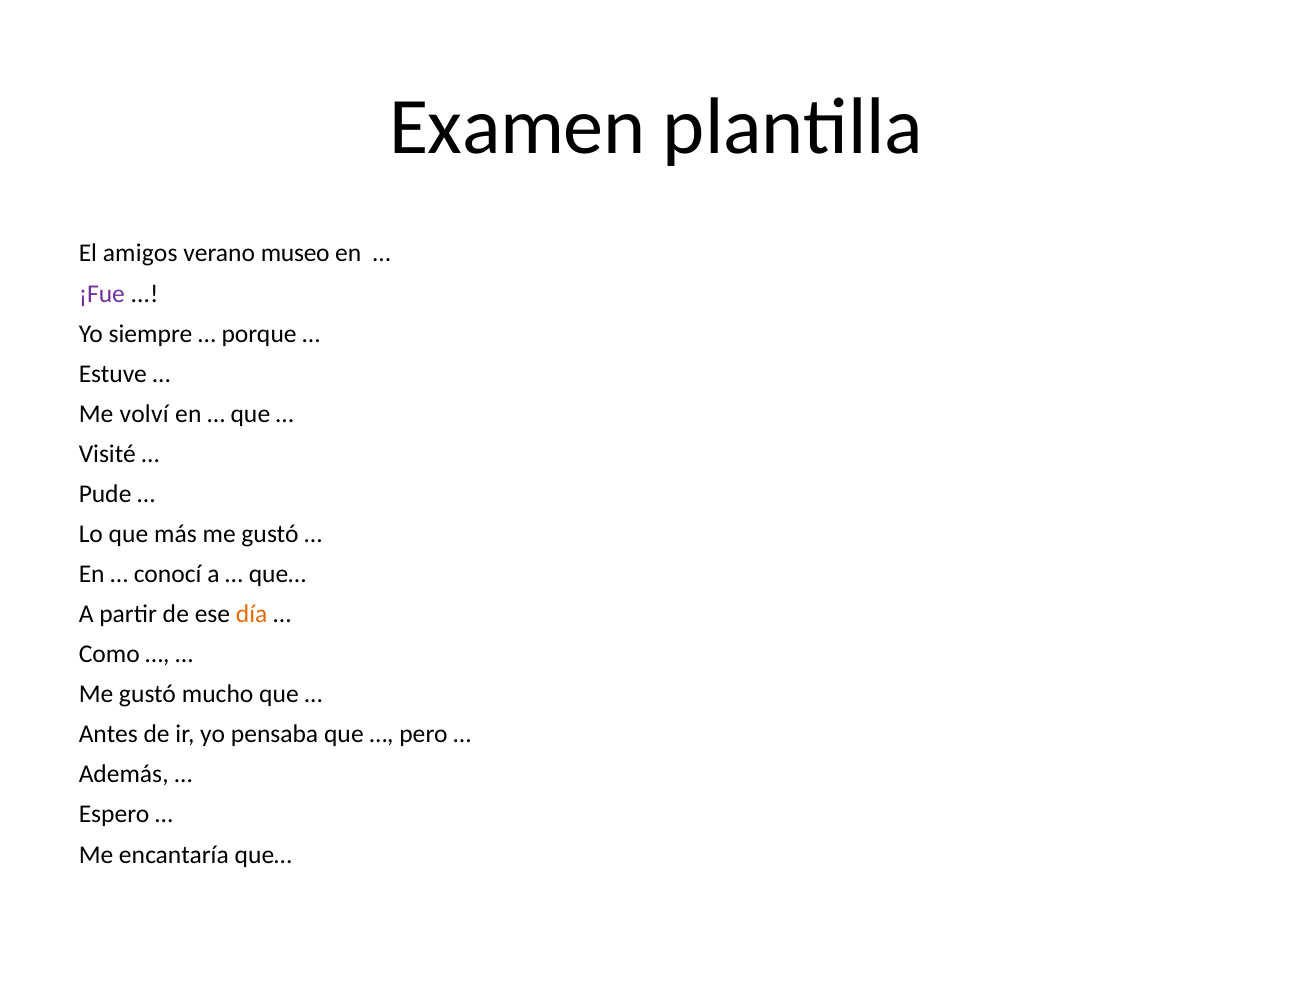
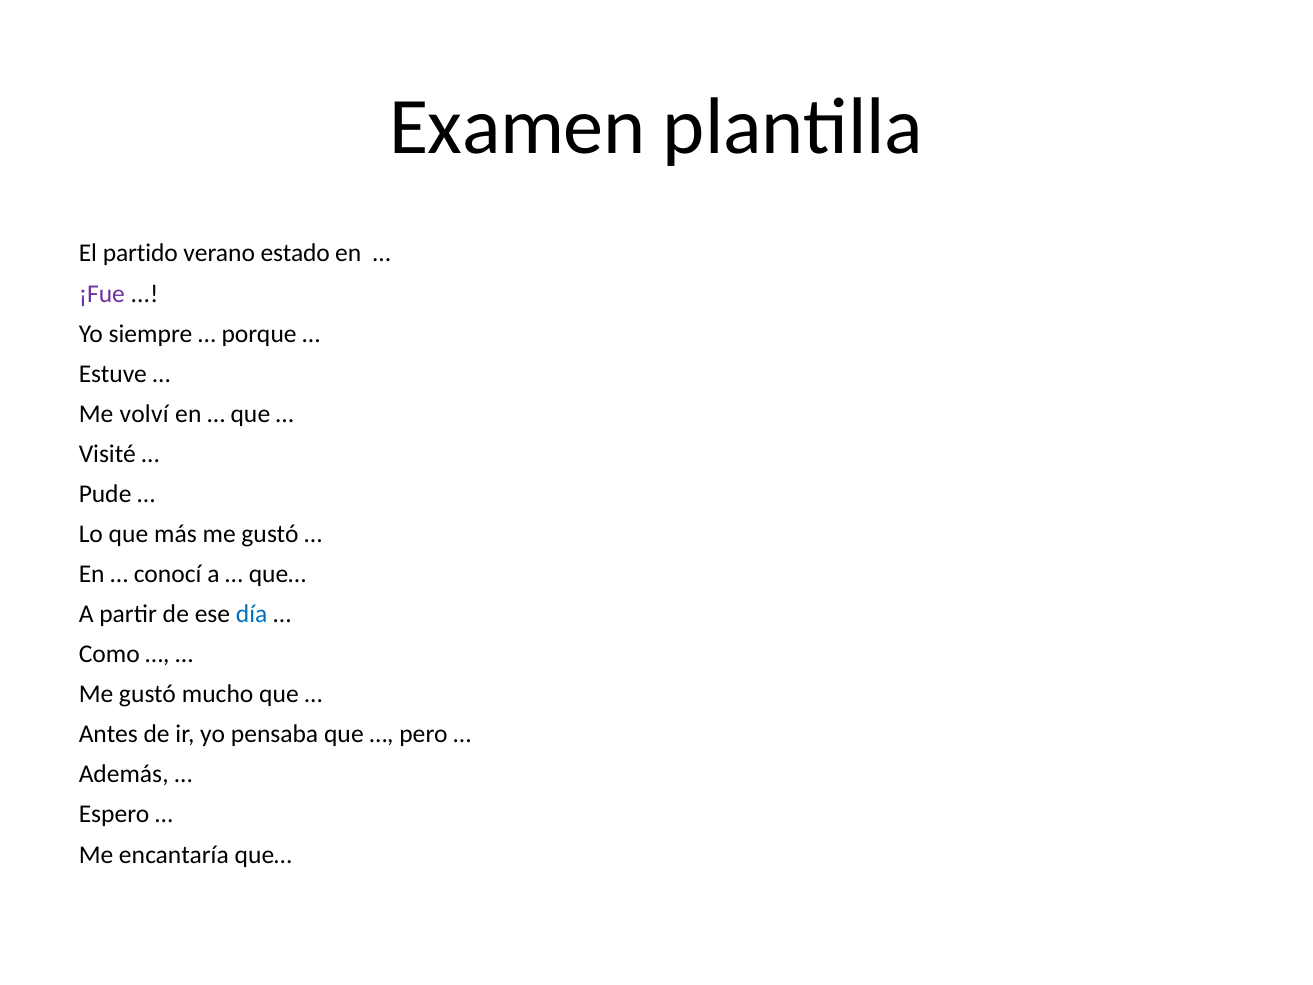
amigos: amigos -> partido
museo: museo -> estado
día colour: orange -> blue
